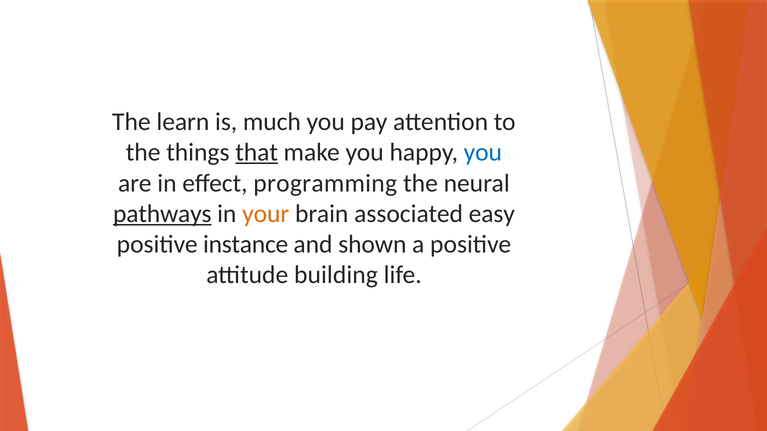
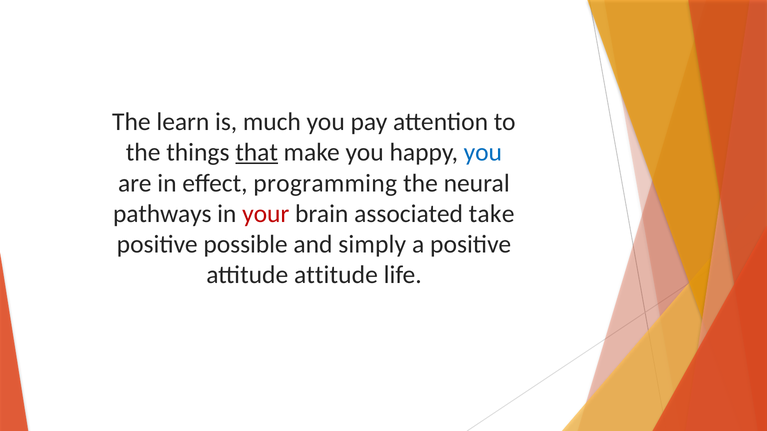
pathways underline: present -> none
your colour: orange -> red
easy: easy -> take
instance: instance -> possible
shown: shown -> simply
attitude building: building -> attitude
